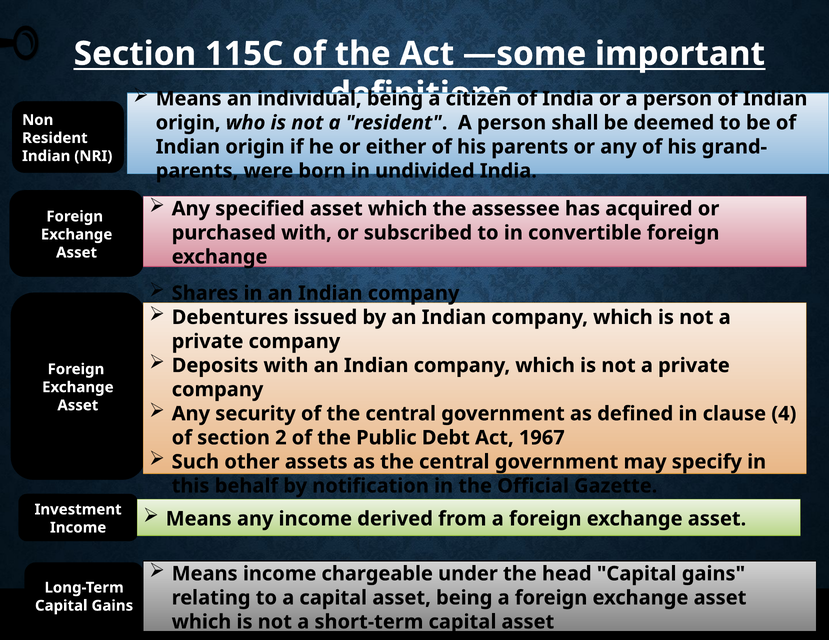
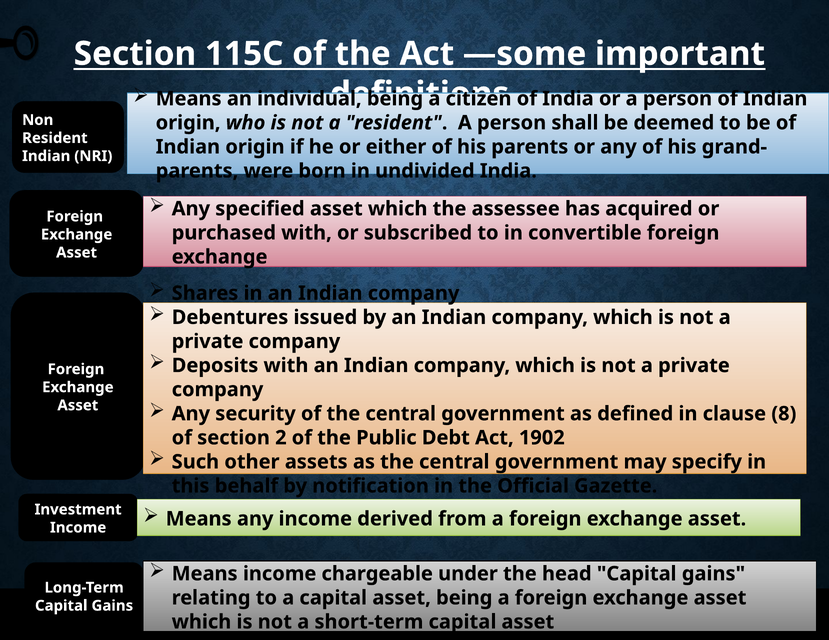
4: 4 -> 8
1967: 1967 -> 1902
